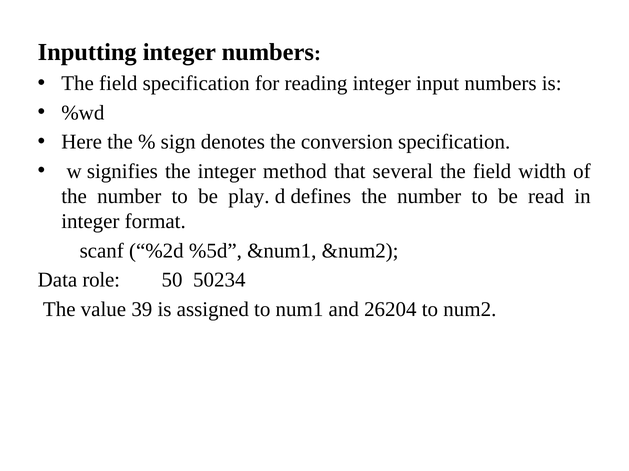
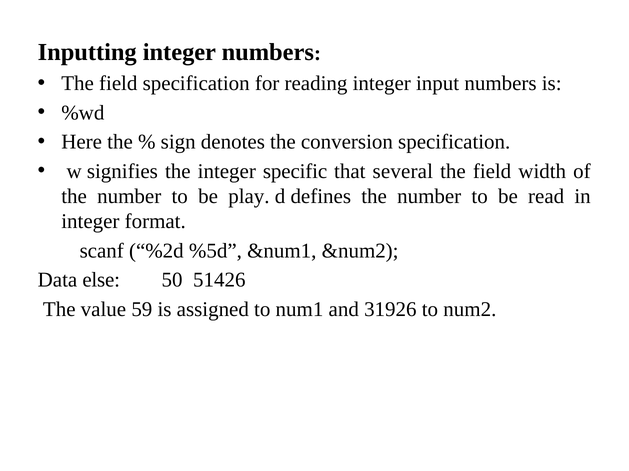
method: method -> specific
role: role -> else
50234: 50234 -> 51426
39: 39 -> 59
26204: 26204 -> 31926
